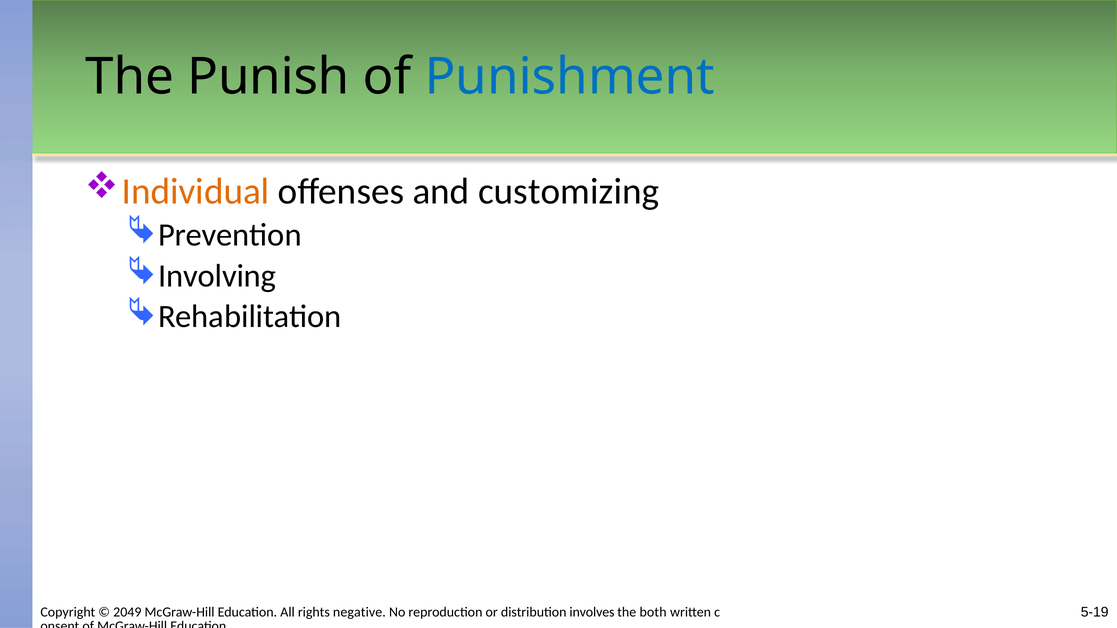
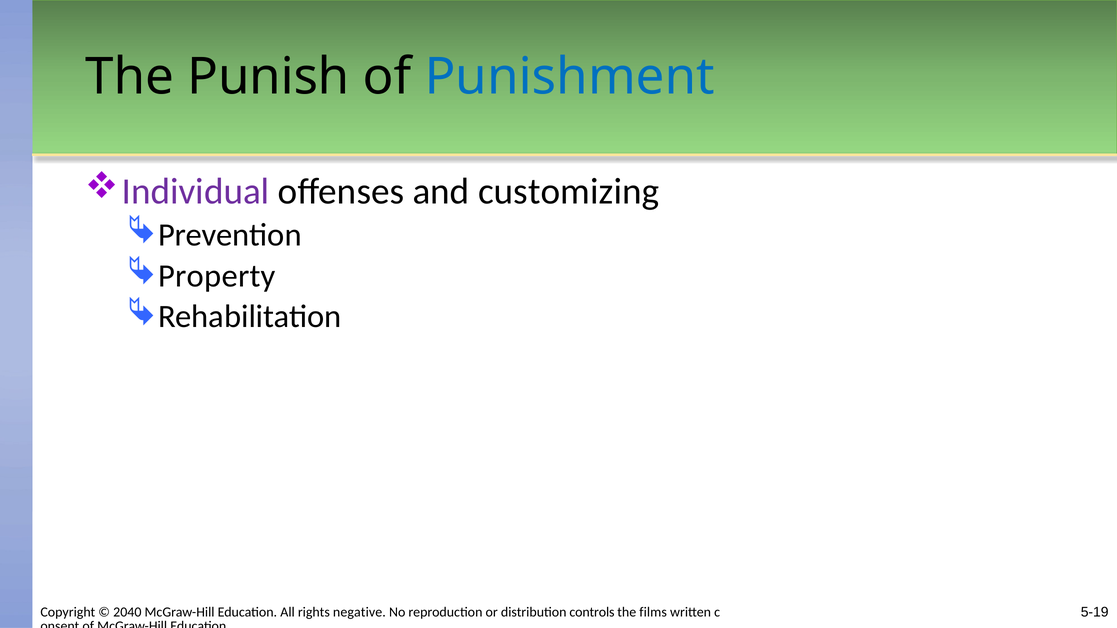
Individual colour: orange -> purple
Involving: Involving -> Property
2049: 2049 -> 2040
involves: involves -> controls
both: both -> films
